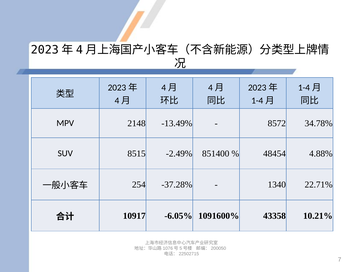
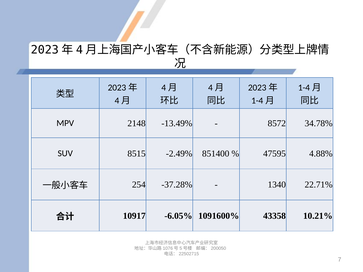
48454: 48454 -> 47595
